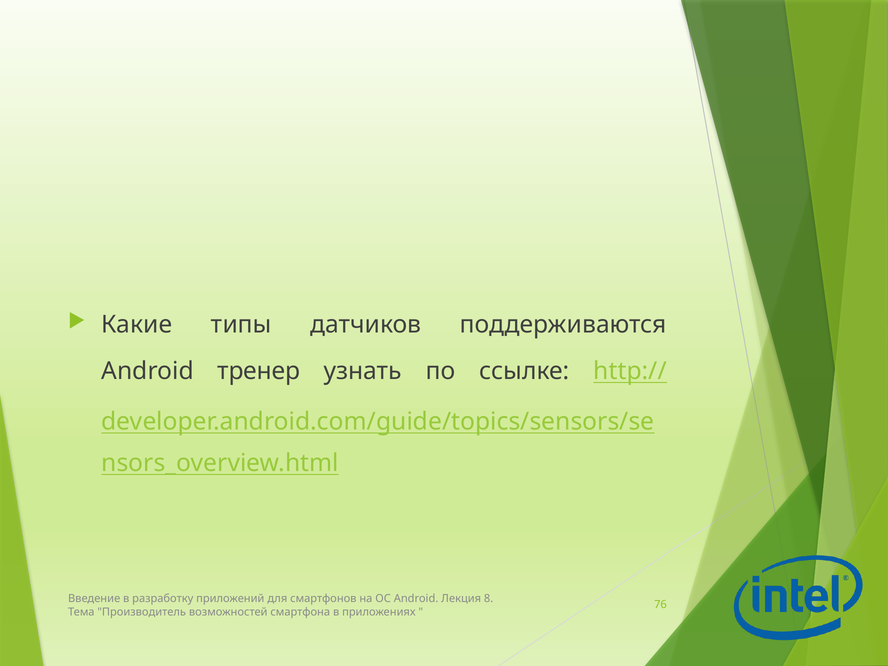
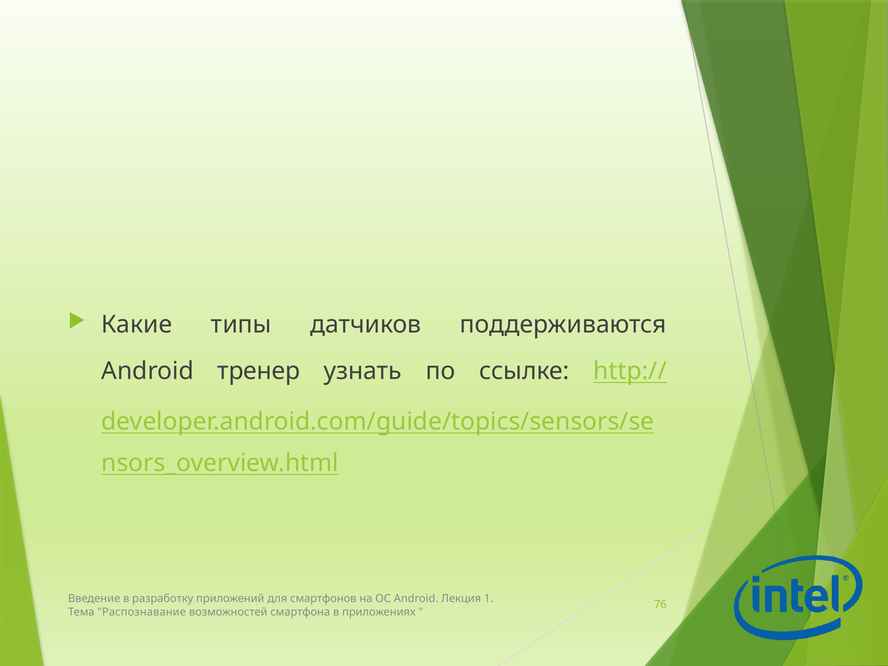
8: 8 -> 1
Производитель: Производитель -> Распознавание
